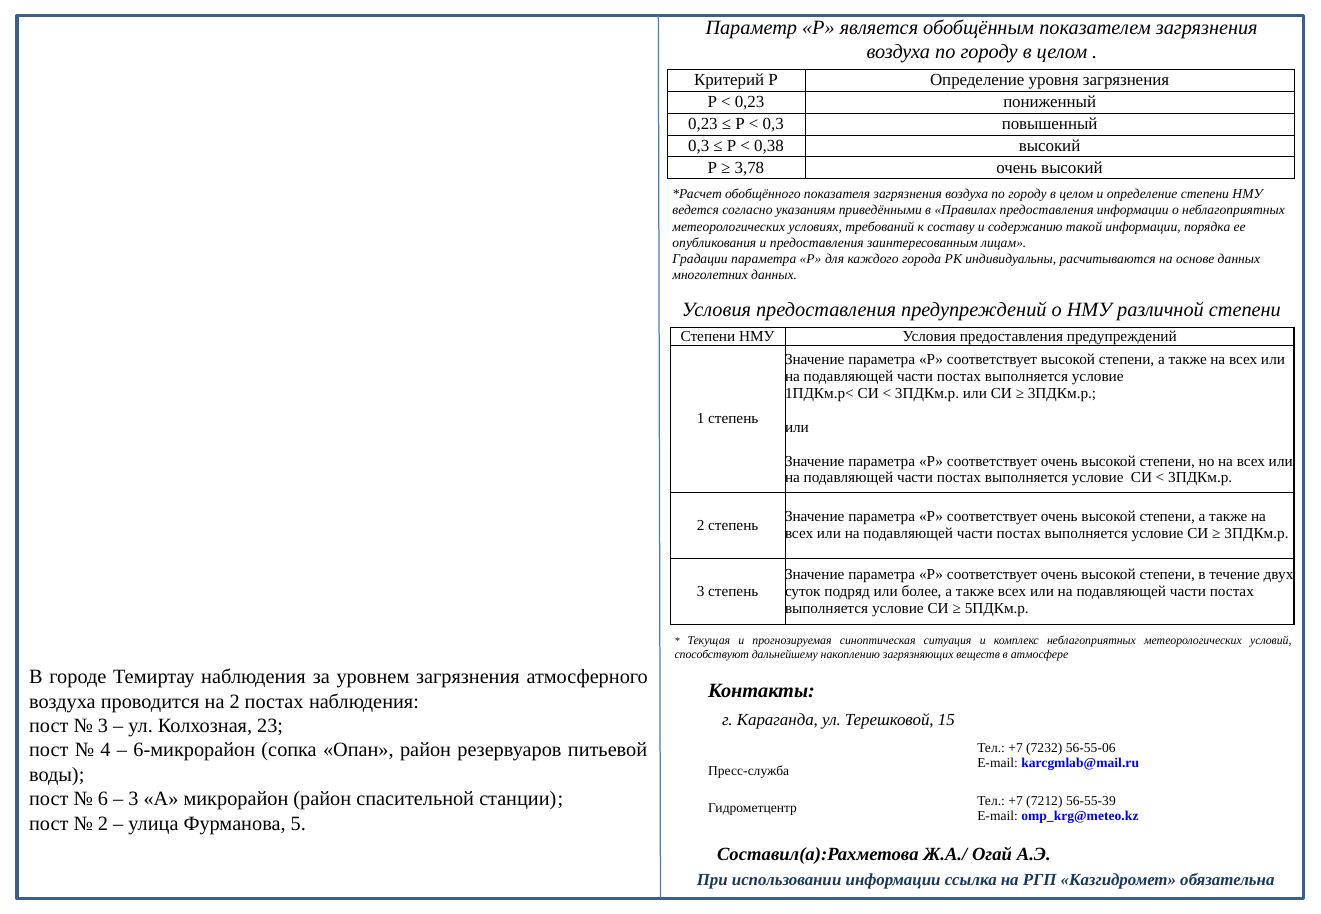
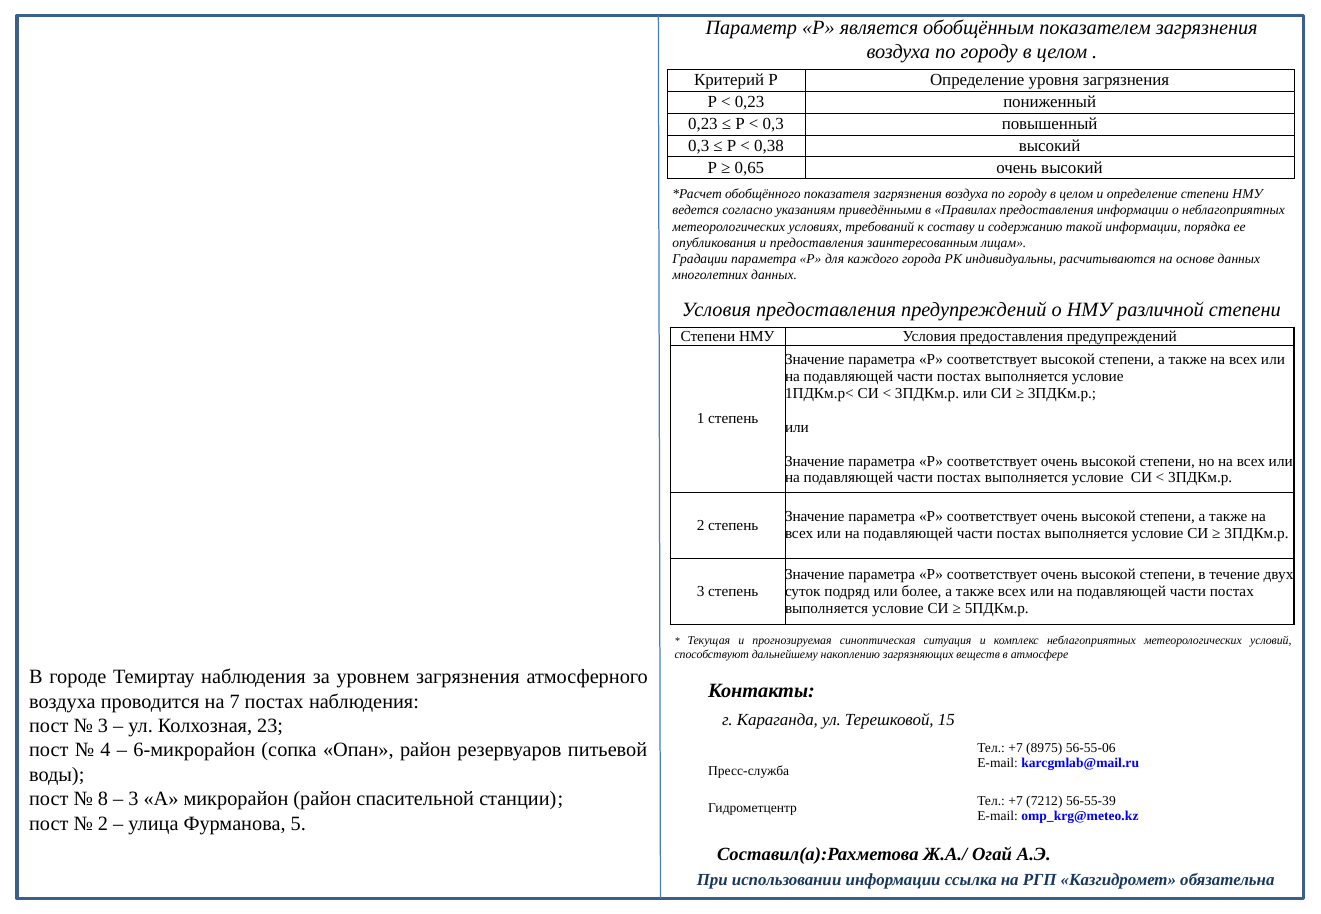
3,78: 3,78 -> 0,65
на 2: 2 -> 7
7232: 7232 -> 8975
6: 6 -> 8
